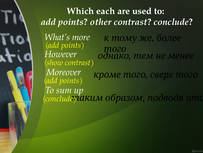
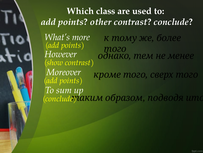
each: each -> class
